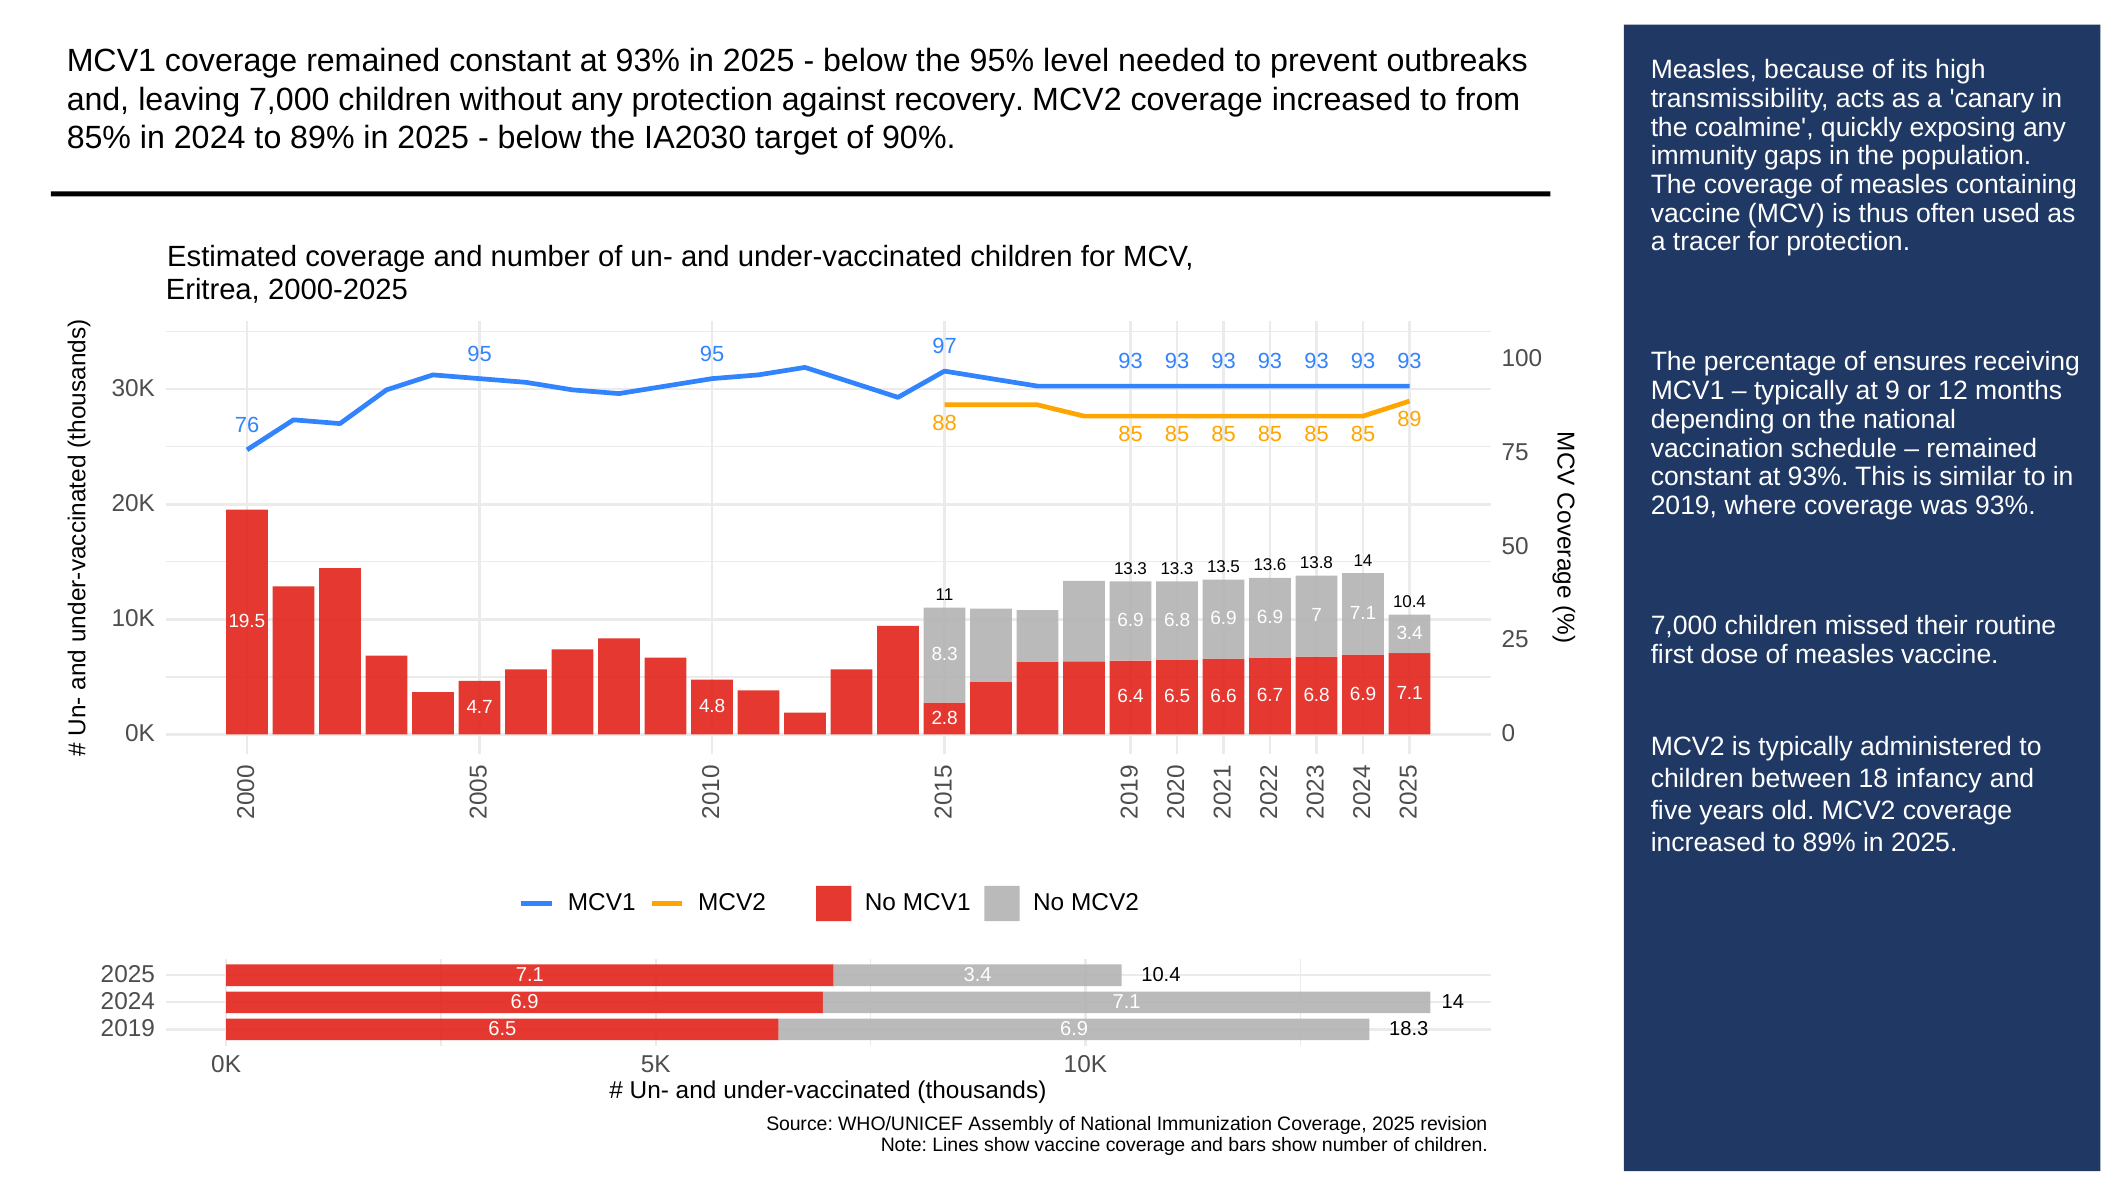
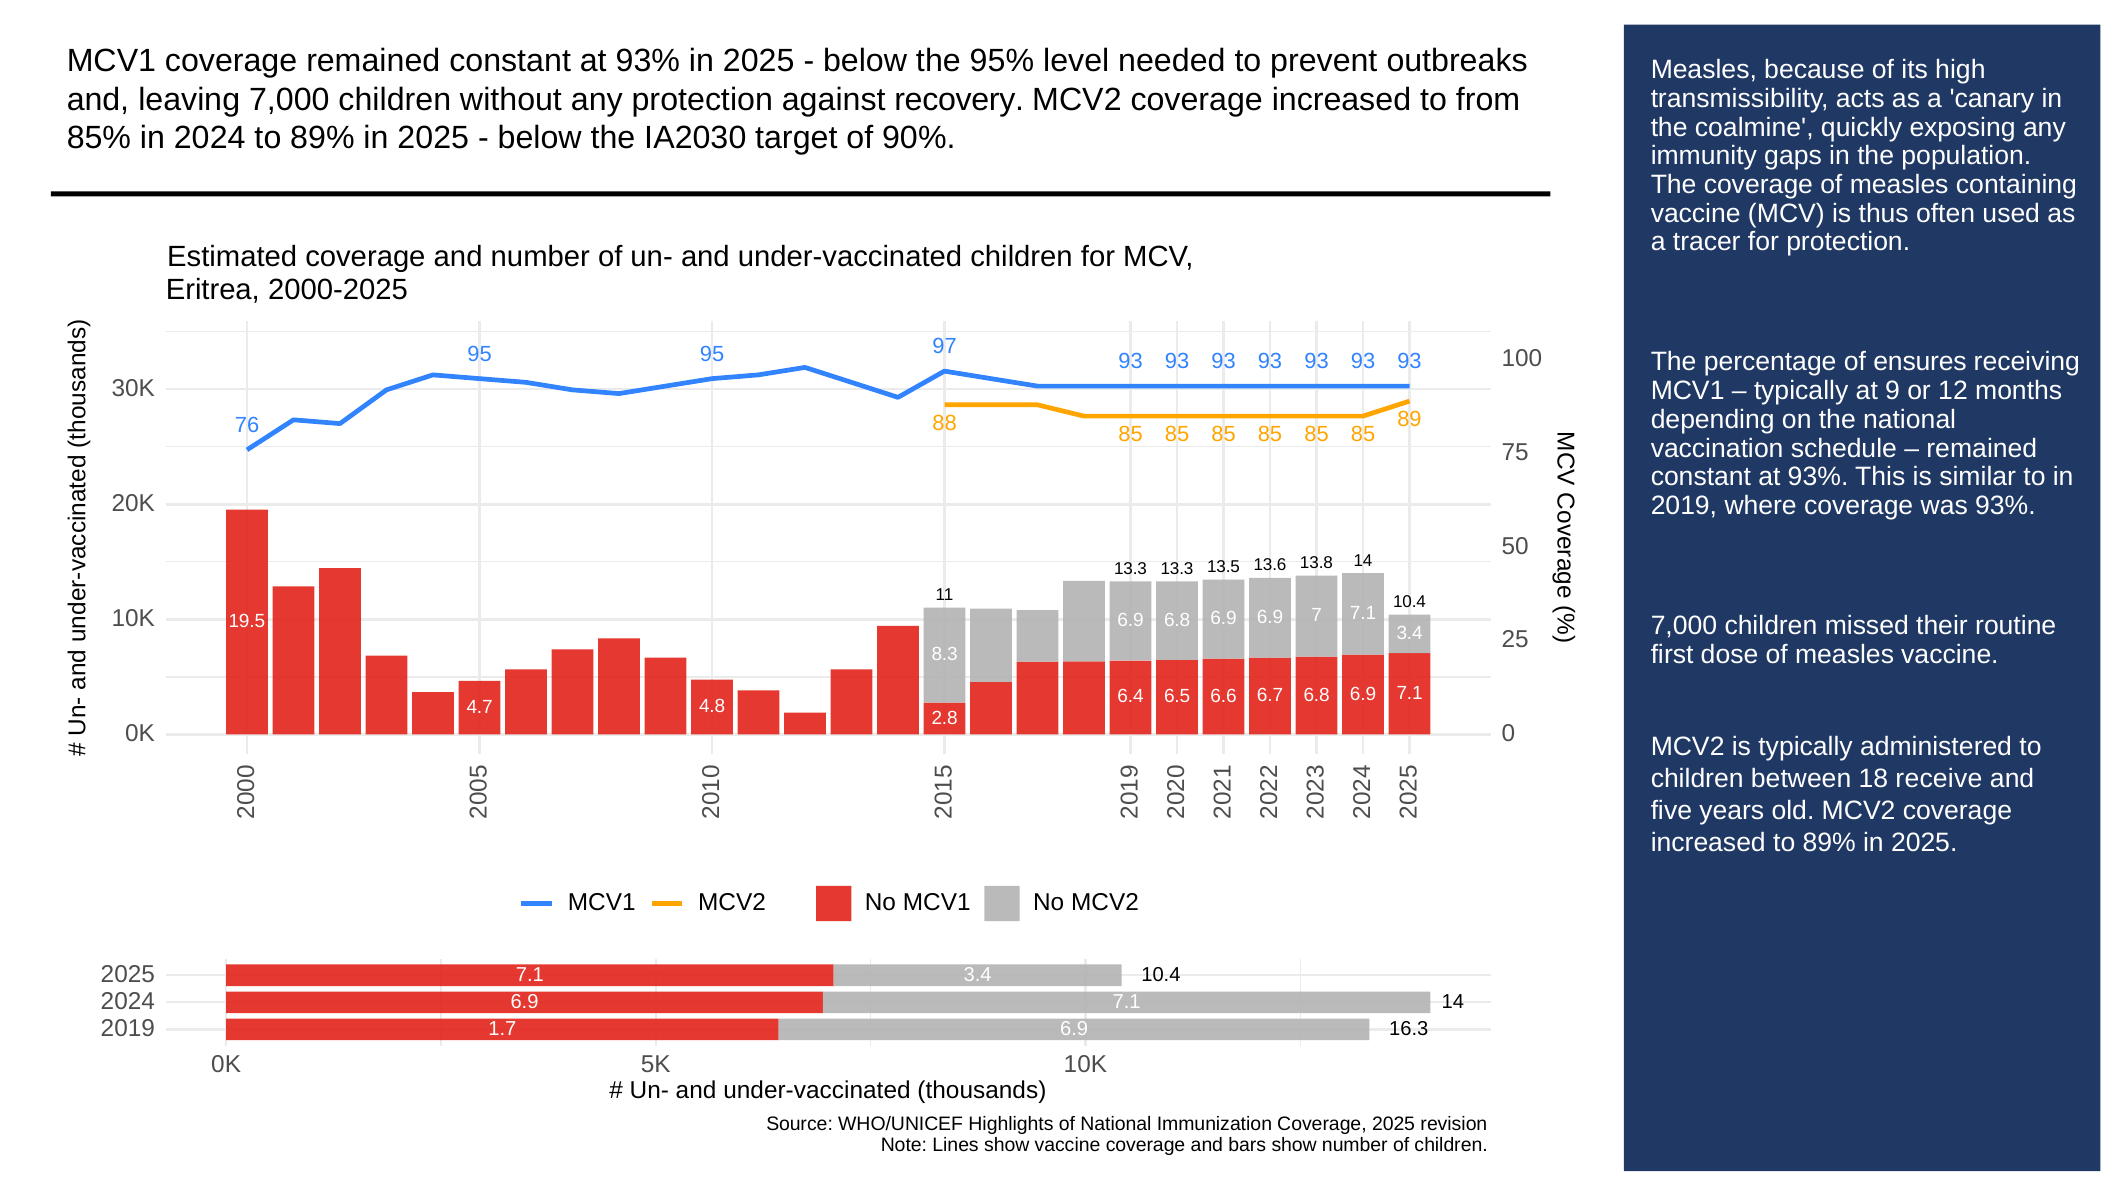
infancy: infancy -> receive
6.5 at (502, 1029): 6.5 -> 1.7
18.3: 18.3 -> 16.3
Assembly: Assembly -> Highlights
